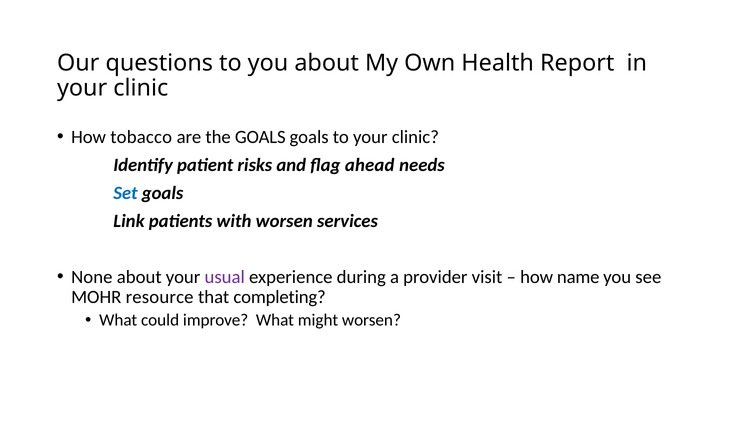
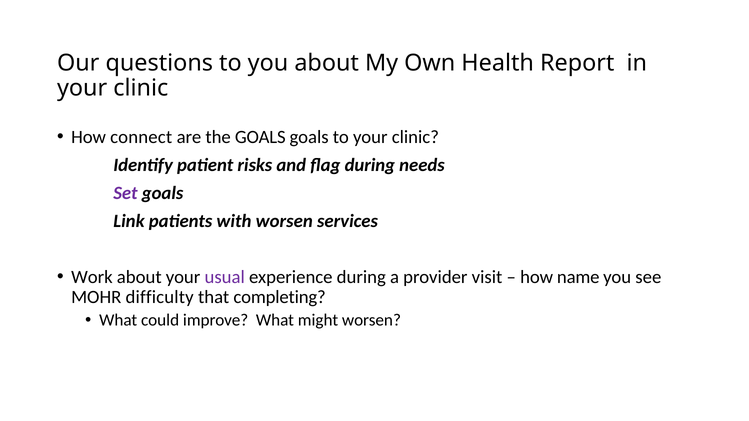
tobacco: tobacco -> connect
flag ahead: ahead -> during
Set colour: blue -> purple
None: None -> Work
resource: resource -> difficulty
